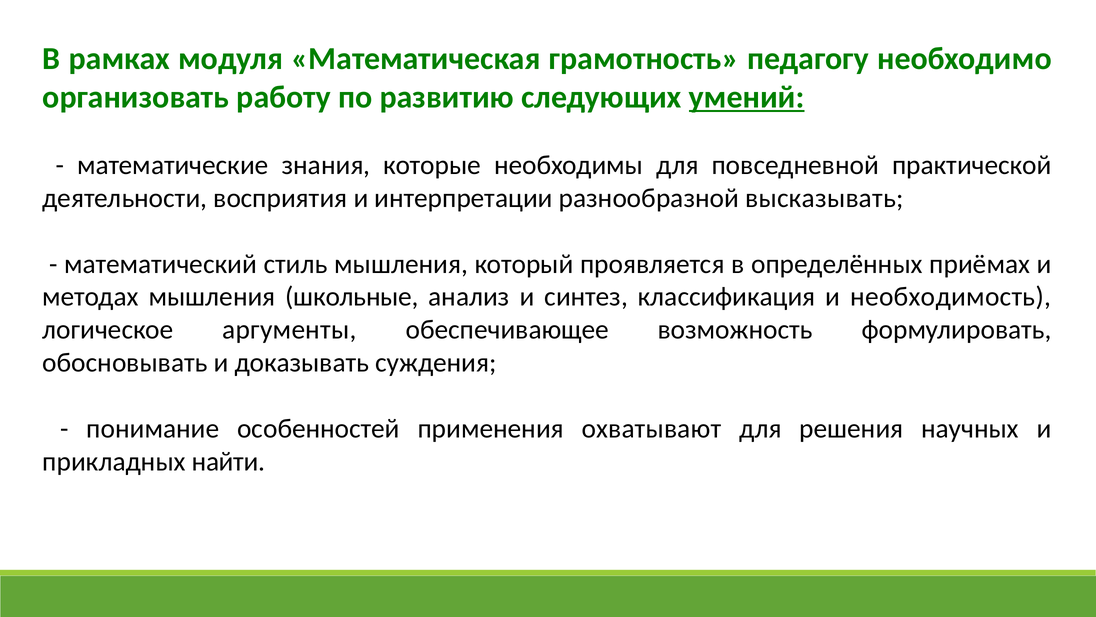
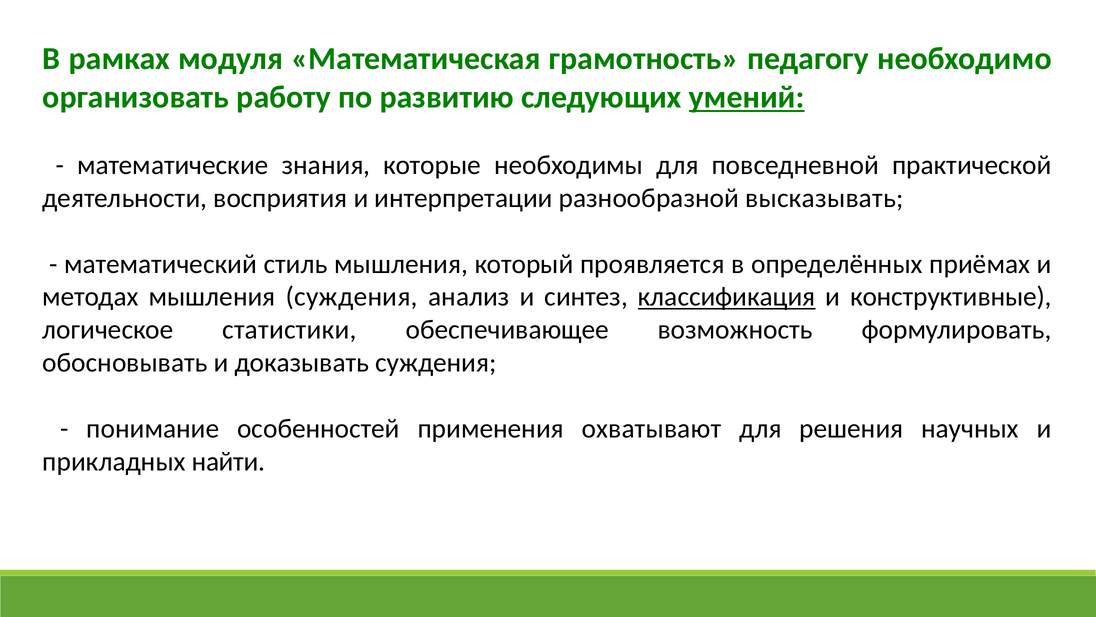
мышления школьные: школьные -> суждения
классификация underline: none -> present
необходимость: необходимость -> конструктивные
аргументы: аргументы -> статистики
